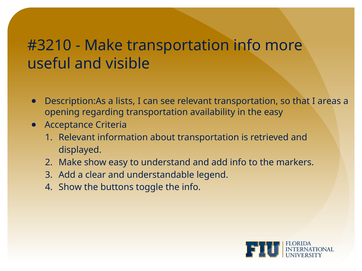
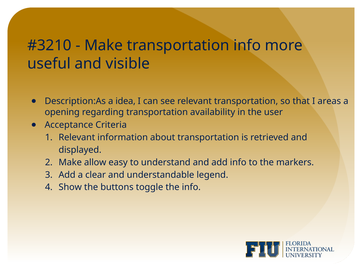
lists: lists -> idea
the easy: easy -> user
Make show: show -> allow
